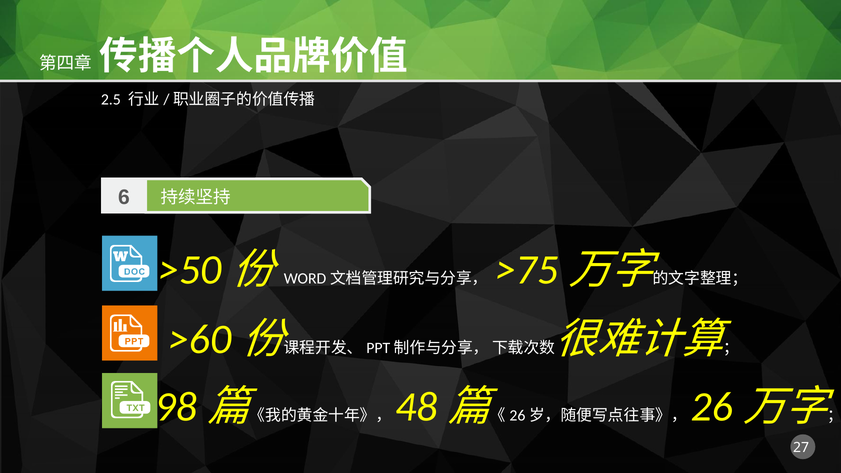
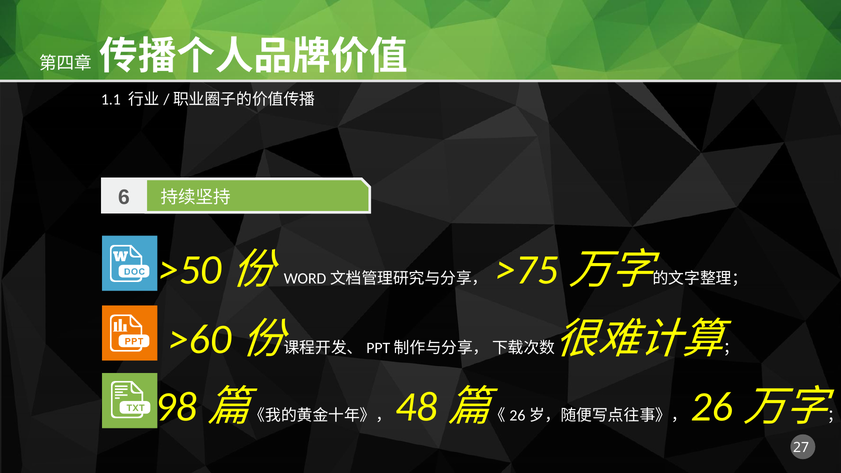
2.5: 2.5 -> 1.1
